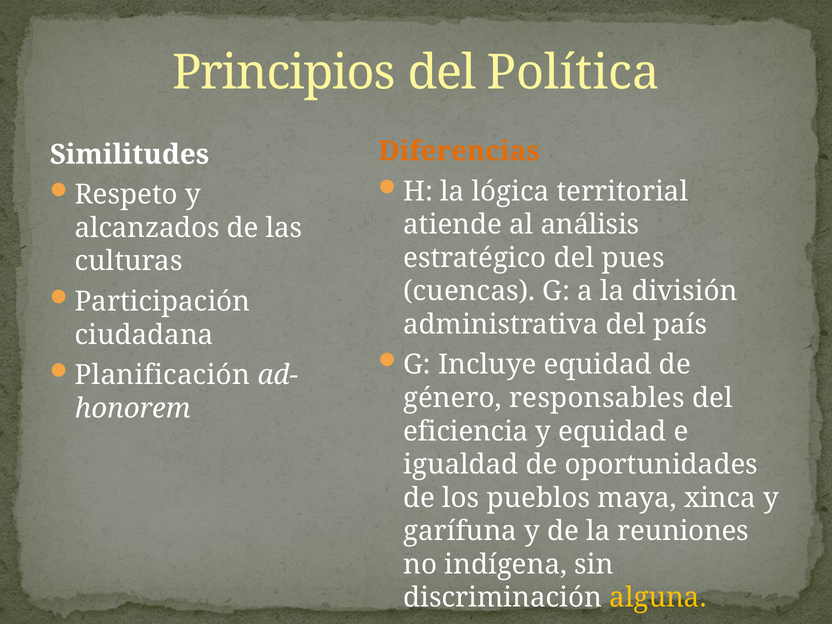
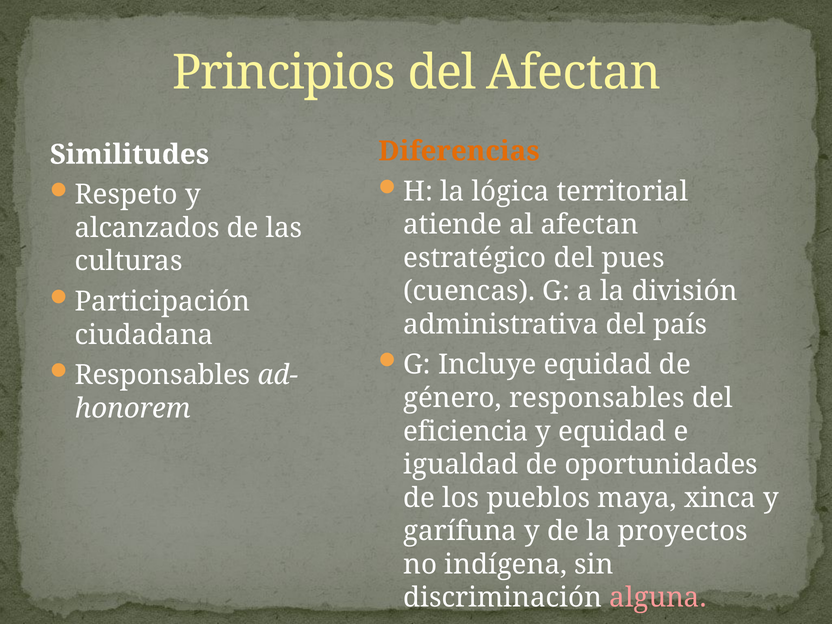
del Política: Política -> Afectan
al análisis: análisis -> afectan
Planificación at (162, 375): Planificación -> Responsables
reuniones: reuniones -> proyectos
alguna colour: yellow -> pink
